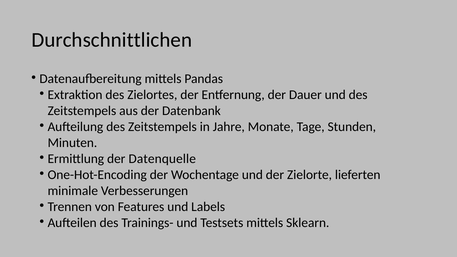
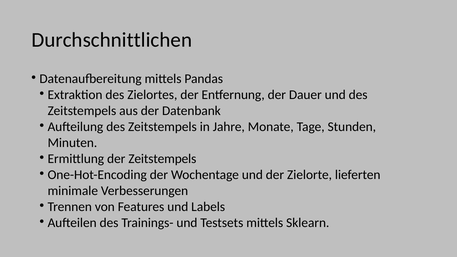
der Datenquelle: Datenquelle -> Zeitstempels
